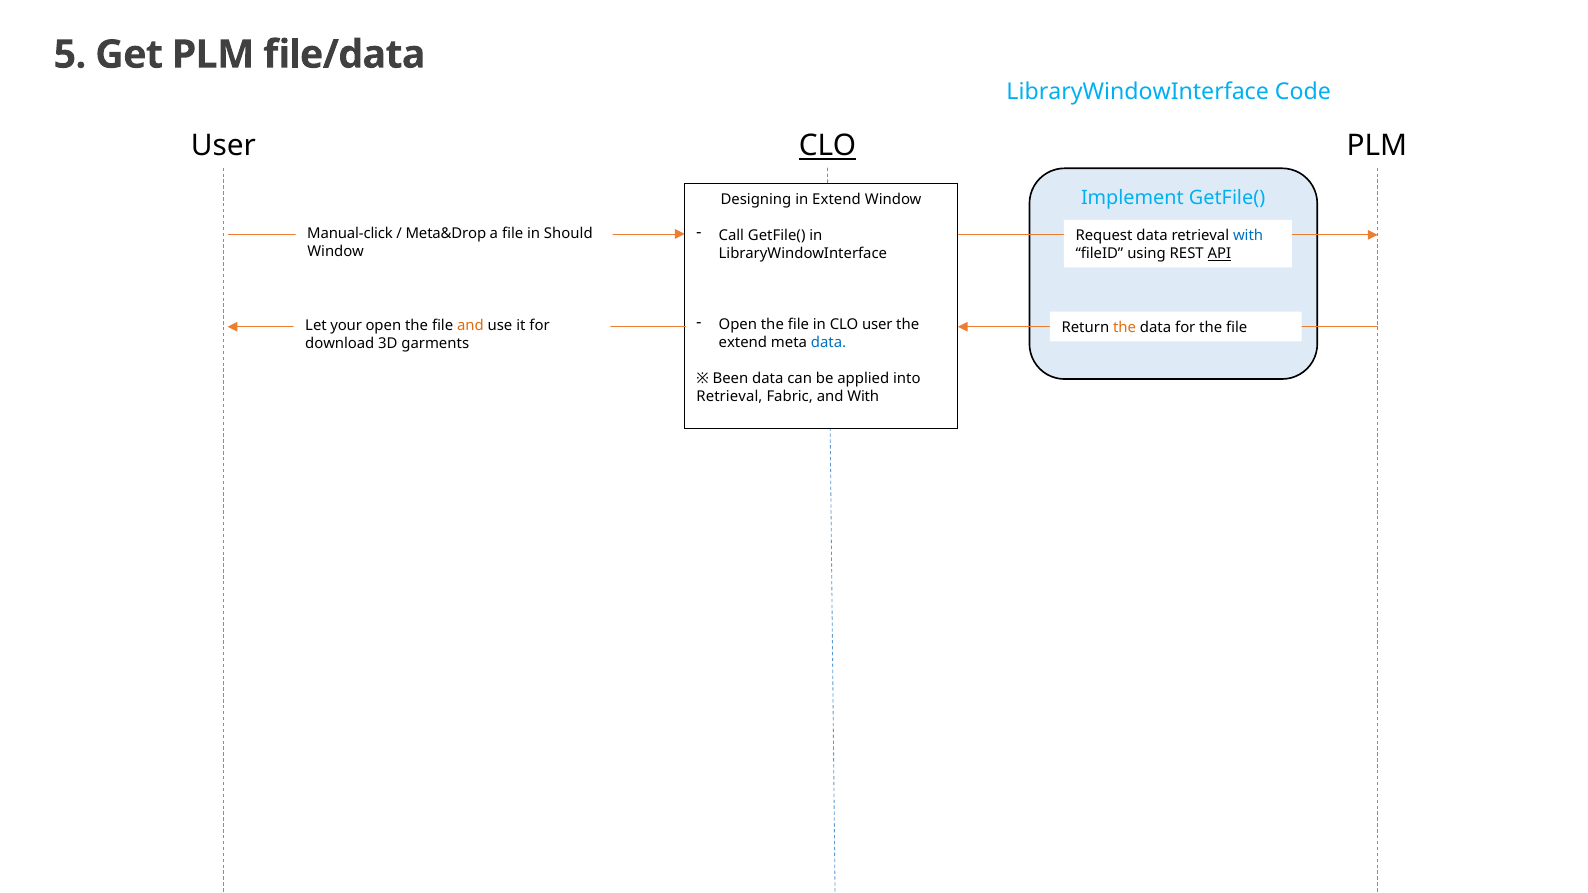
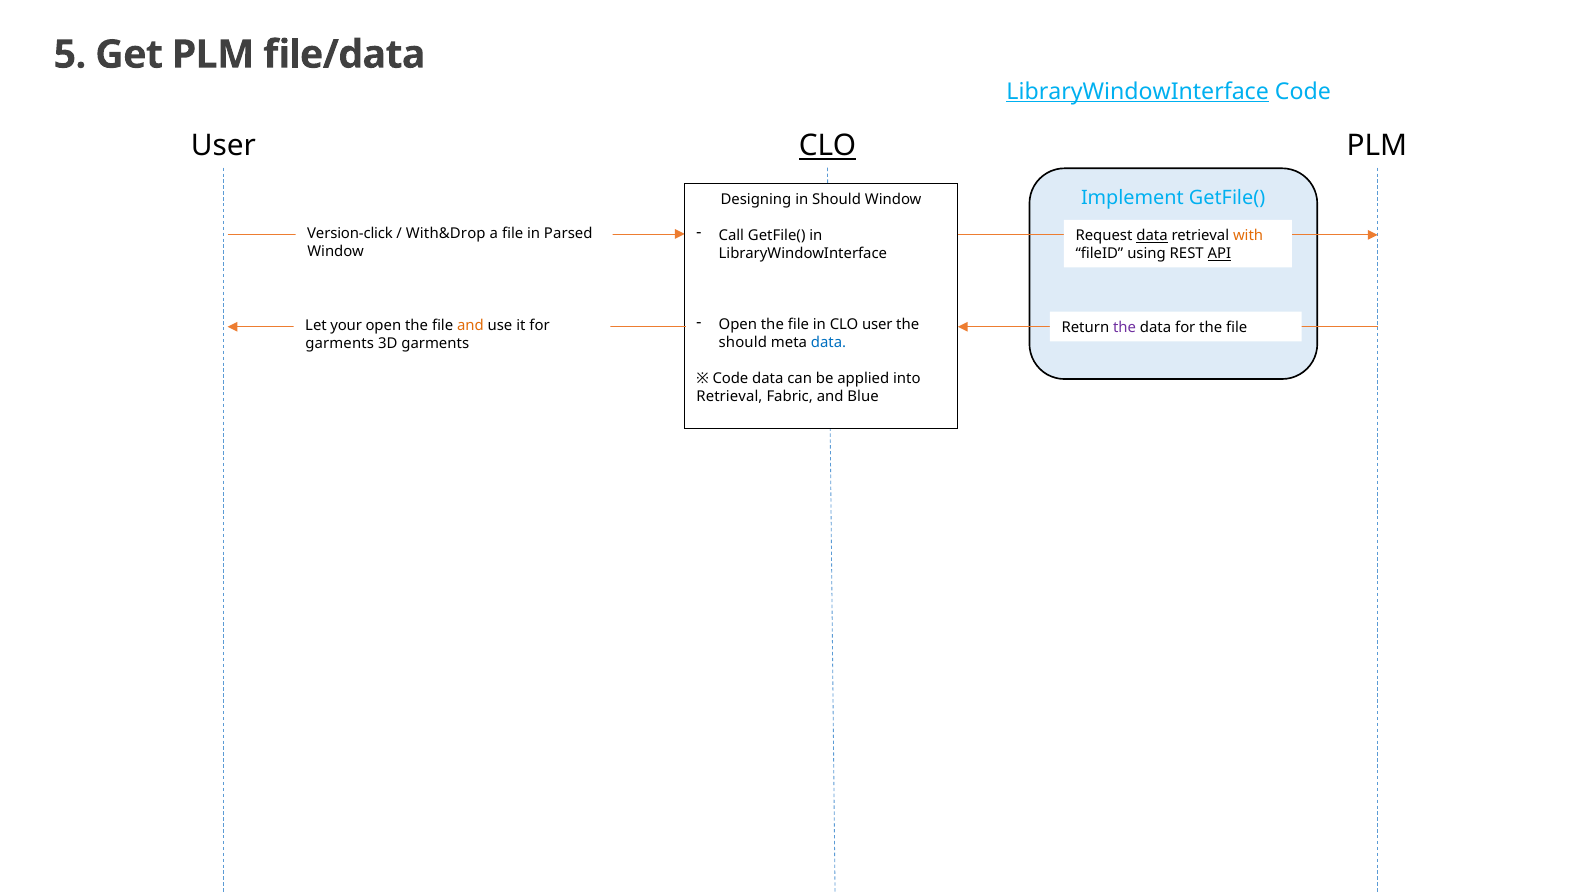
LibraryWindowInterface at (1138, 92) underline: none -> present
in Extend: Extend -> Should
Manual-click: Manual-click -> Version-click
Meta&Drop: Meta&Drop -> With&Drop
Should: Should -> Parsed
data at (1152, 236) underline: none -> present
with at (1248, 236) colour: blue -> orange
the at (1125, 328) colour: orange -> purple
extend at (743, 343): extend -> should
download at (340, 344): download -> garments
Been at (730, 379): Been -> Code
and With: With -> Blue
